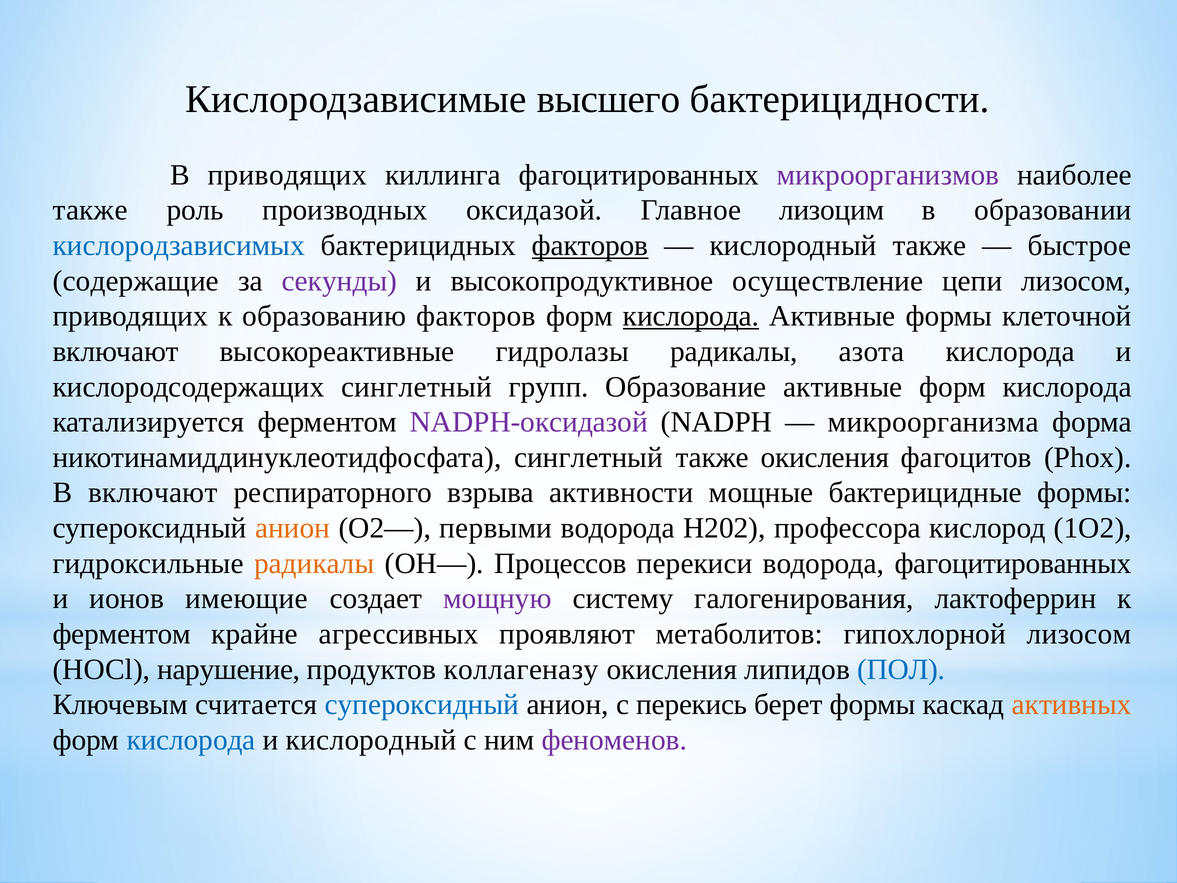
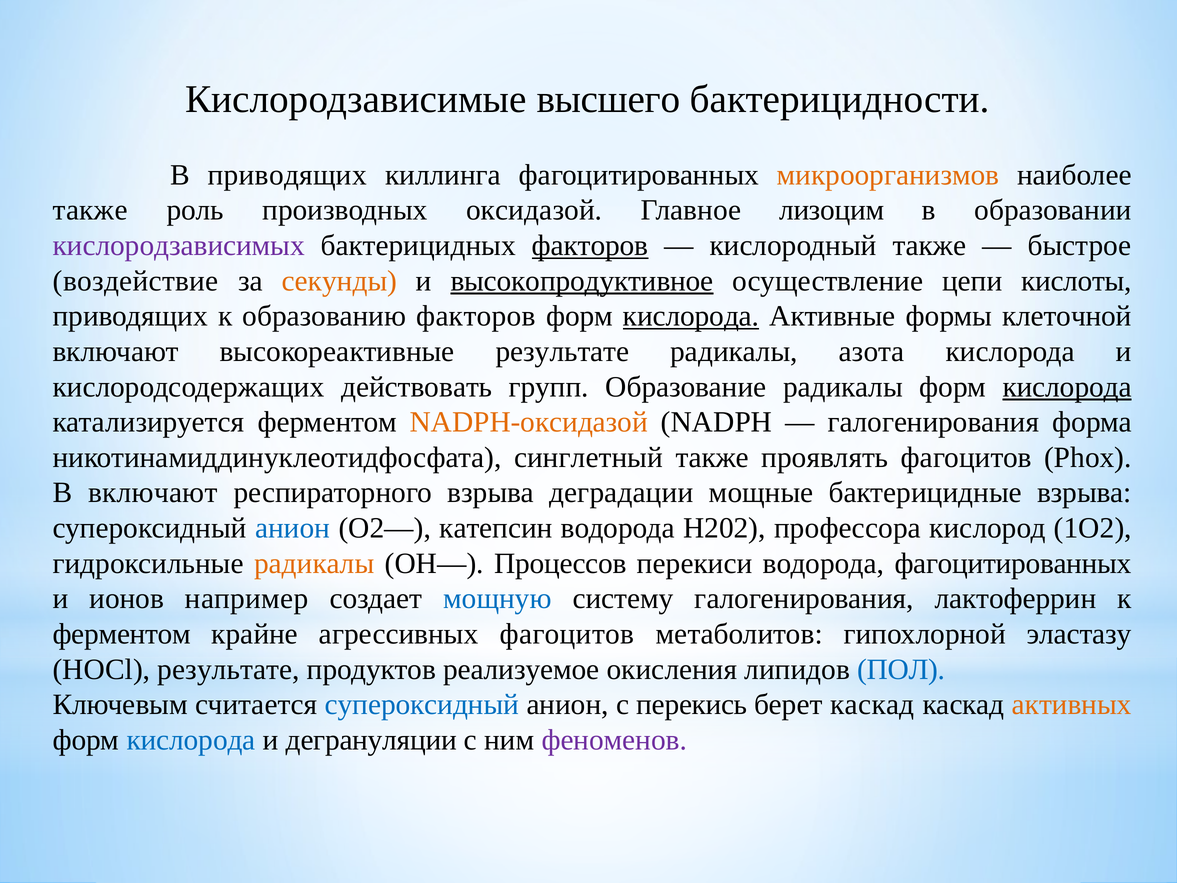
микроорганизмов colour: purple -> orange
кислородзависимых colour: blue -> purple
содержащие: содержащие -> воздействие
секунды colour: purple -> orange
высокопродуктивное underline: none -> present
цепи лизосом: лизосом -> кислоты
высокореактивные гидролазы: гидролазы -> результате
кислородсодержащих синглетный: синглетный -> действовать
Образование активные: активные -> радикалы
кислорода at (1067, 387) underline: none -> present
NADPH-оксидазой colour: purple -> orange
микроорганизма at (933, 422): микроорганизма -> галогенирования
также окисления: окисления -> проявлять
активности: активности -> деградации
бактерицидные формы: формы -> взрыва
анион at (293, 528) colour: orange -> blue
первыми: первыми -> катепсин
имеющие: имеющие -> например
мощную colour: purple -> blue
агрессивных проявляют: проявляют -> фагоцитов
гипохлорной лизосом: лизосом -> эластазу
НОСl нарушение: нарушение -> результате
коллагеназу: коллагеназу -> реализуемое
берет формы: формы -> каскад
и кислородный: кислородный -> дегрануляции
